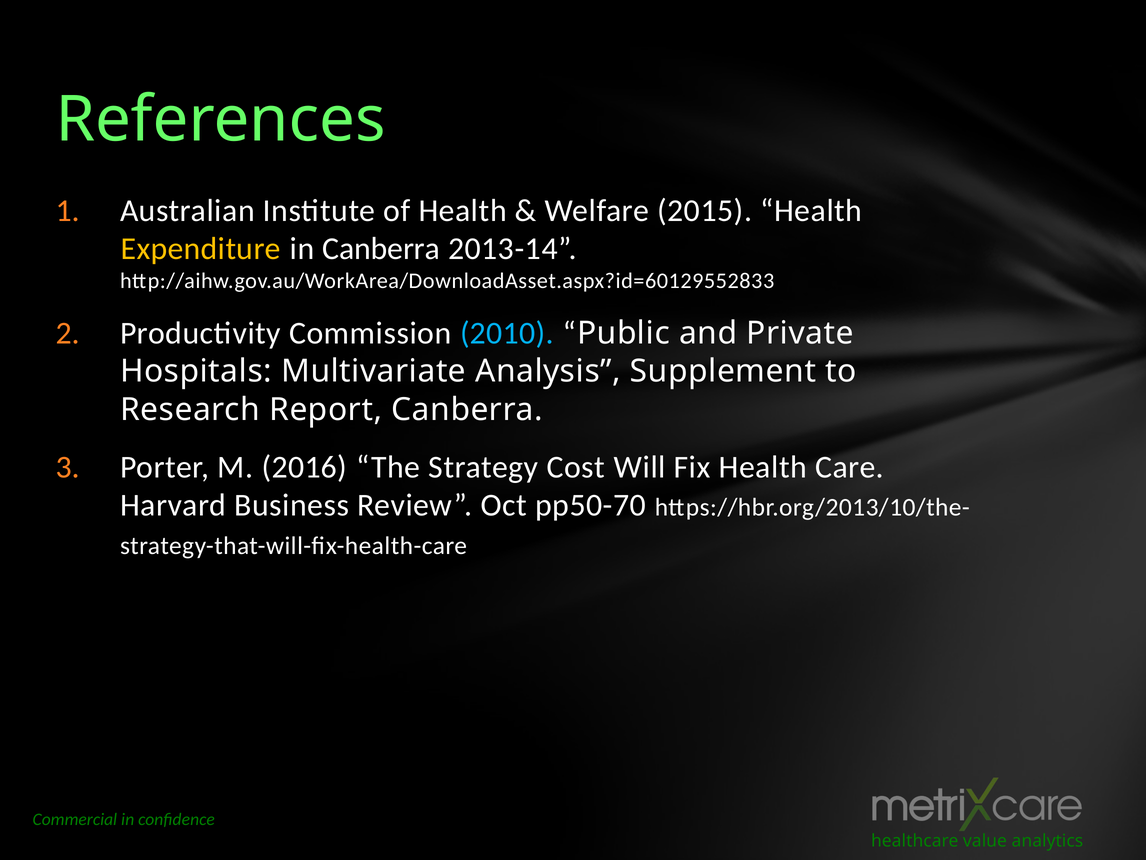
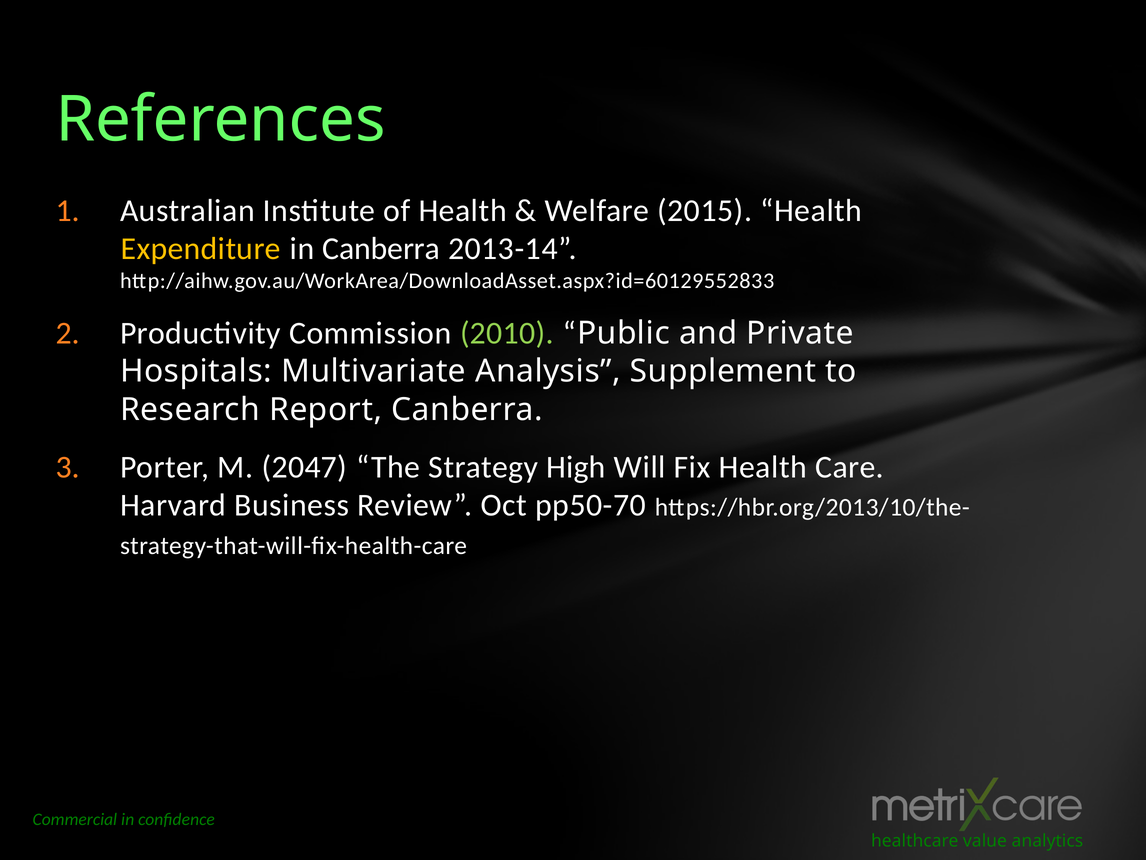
2010 colour: light blue -> light green
2016: 2016 -> 2047
Cost: Cost -> High
